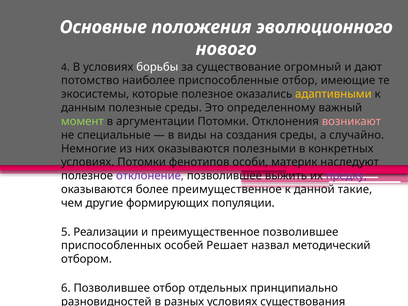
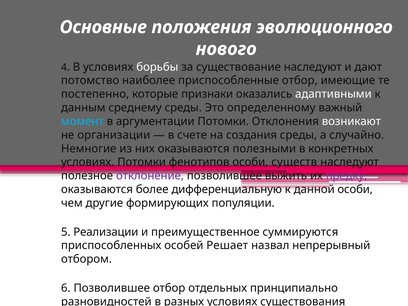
существование огромный: огромный -> наследуют
экосистемы at (95, 94): экосистемы -> постепенно
которые полезное: полезное -> признаки
адаптивными colour: yellow -> white
полезные: полезные -> среднему
момент colour: light green -> light blue
возникают colour: pink -> white
специальные: специальные -> организации
в виды: виды -> счете
материк: материк -> существ
более преимущественное: преимущественное -> дифференциальную
данной такие: такие -> особи
преимущественное позволившее: позволившее -> суммируются
методический: методический -> непрерывный
